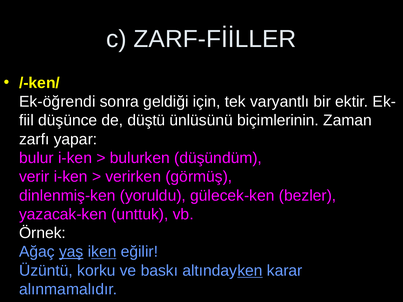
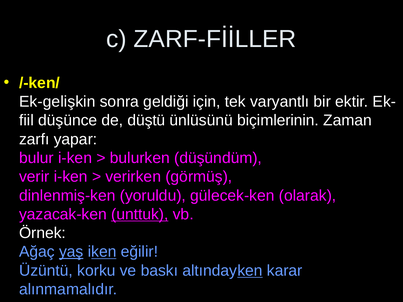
Ek-öğrendi: Ek-öğrendi -> Ek-gelişkin
bezler: bezler -> olarak
unttuk underline: none -> present
